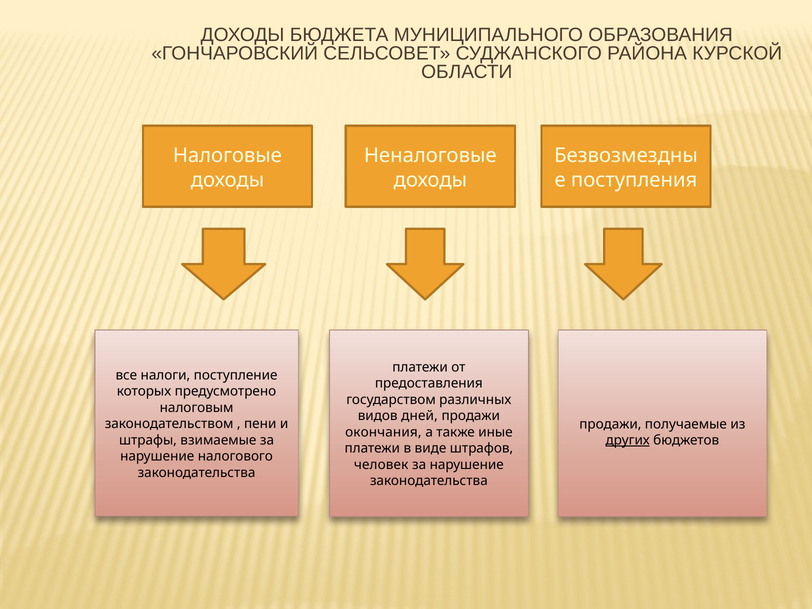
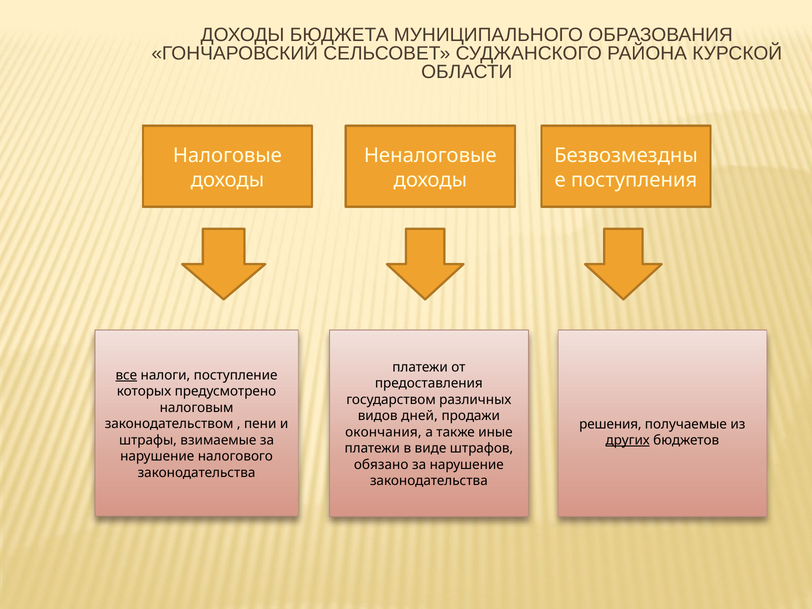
все underline: none -> present
продажи at (610, 424): продажи -> решения
человек: человек -> обязано
